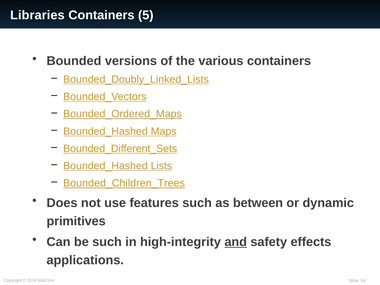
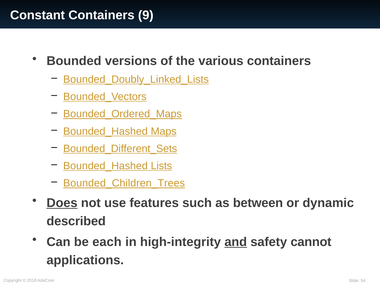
Libraries: Libraries -> Constant
5: 5 -> 9
Does underline: none -> present
primitives: primitives -> described
be such: such -> each
effects: effects -> cannot
